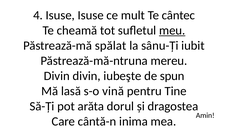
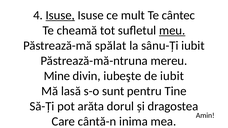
Isuse at (60, 15) underline: none -> present
Divin at (57, 76): Divin -> Mine
de spun: spun -> iubit
vină: vină -> sunt
